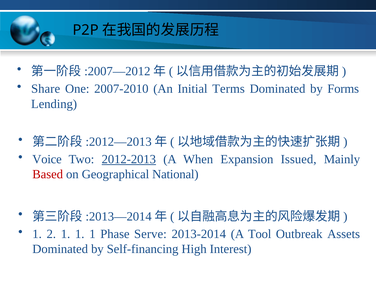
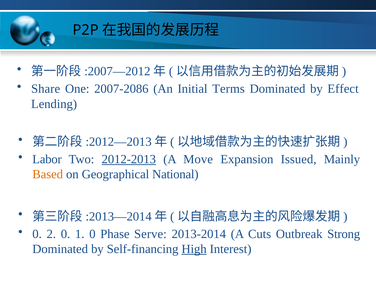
2007-2010: 2007-2010 -> 2007-2086
Forms: Forms -> Effect
Voice: Voice -> Labor
When: When -> Move
Based colour: red -> orange
1 at (37, 234): 1 -> 0
2 1: 1 -> 0
1 at (92, 234): 1 -> 0
Tool: Tool -> Cuts
Assets: Assets -> Strong
High underline: none -> present
